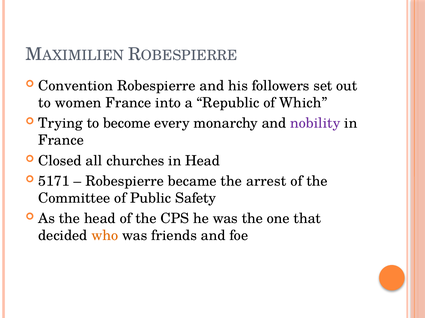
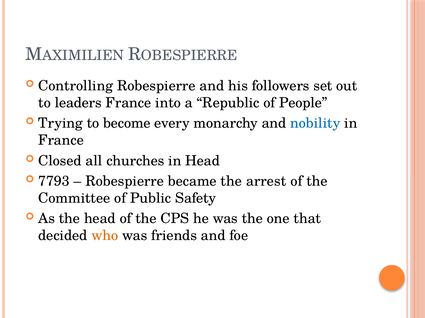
Convention: Convention -> Controlling
women: women -> leaders
Which: Which -> People
nobility colour: purple -> blue
5171: 5171 -> 7793
